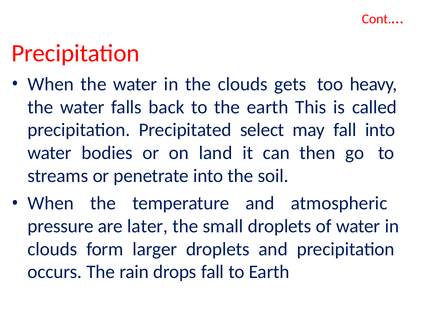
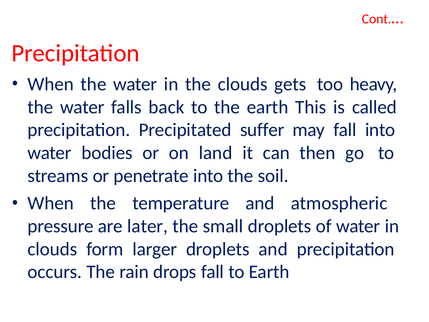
select: select -> suffer
